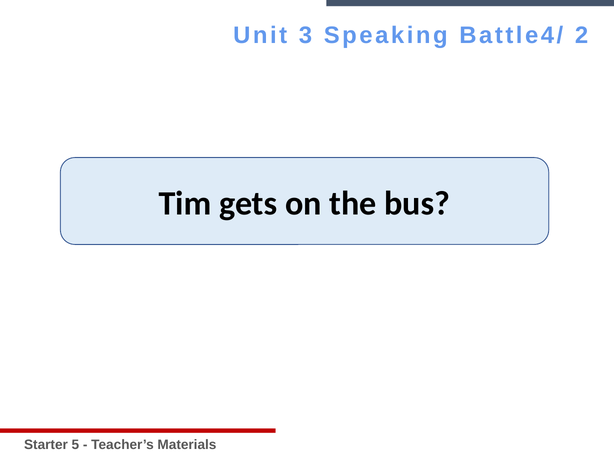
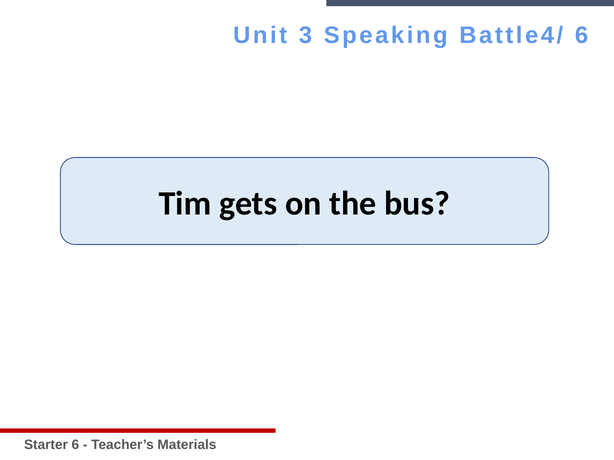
Battle4/ 2: 2 -> 6
Starter 5: 5 -> 6
